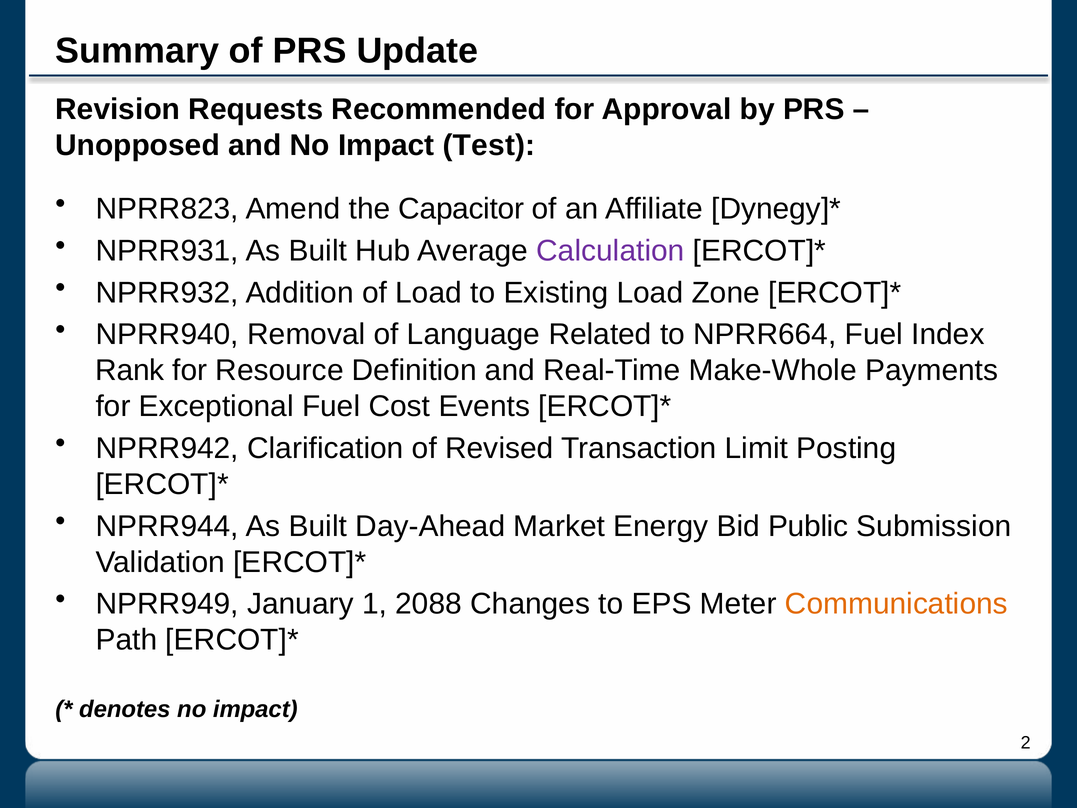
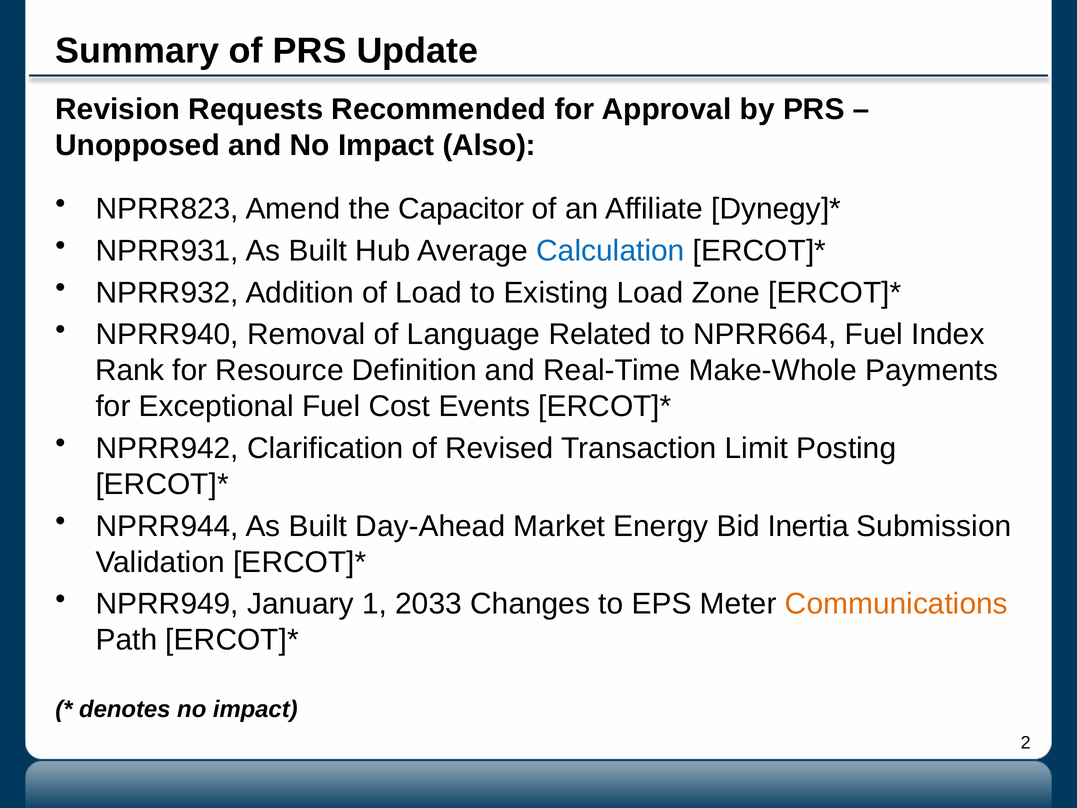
Test: Test -> Also
Calculation colour: purple -> blue
Public: Public -> Inertia
2088: 2088 -> 2033
